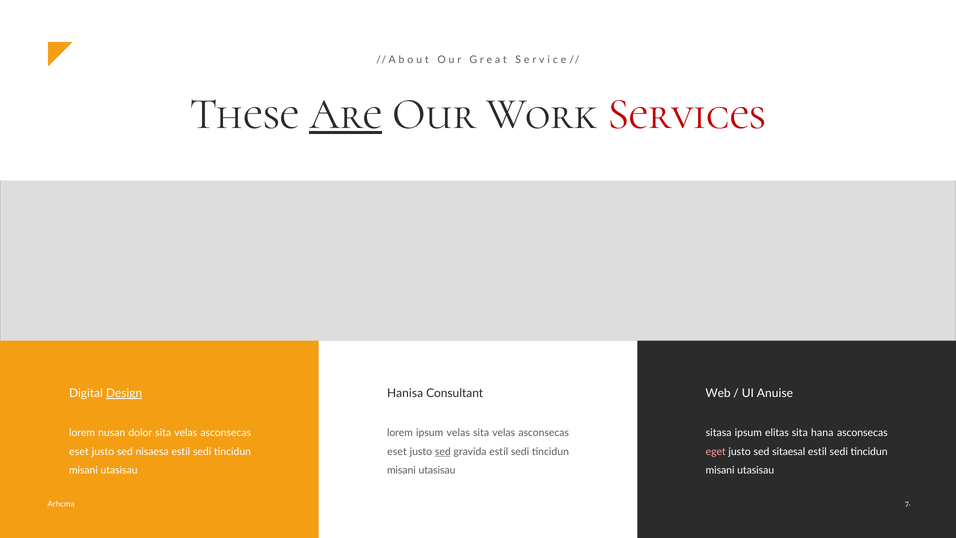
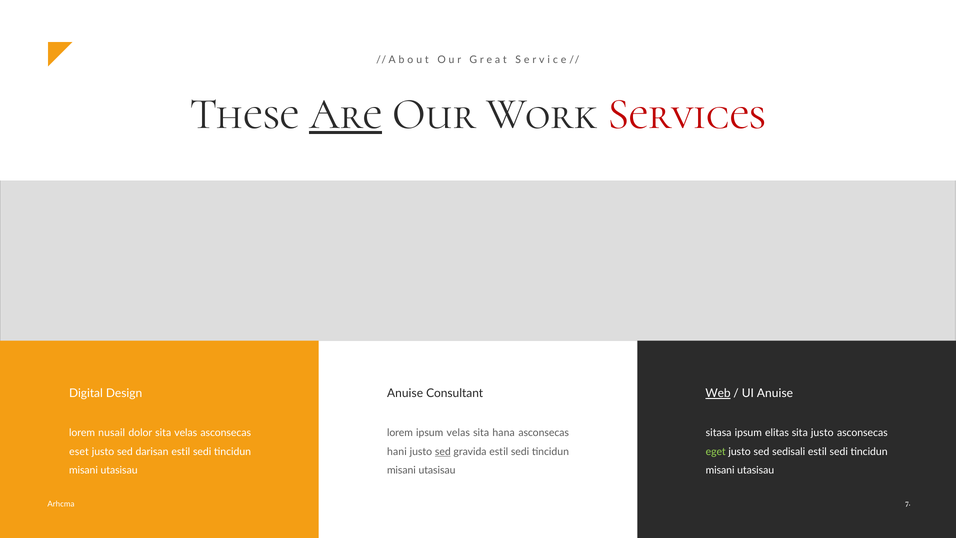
Design underline: present -> none
Hanisa at (405, 393): Hanisa -> Anuise
Web underline: none -> present
nusan: nusan -> nusail
velas at (504, 433): velas -> hana
sita hana: hana -> justo
nisaesa: nisaesa -> darisan
eset at (397, 451): eset -> hani
eget colour: pink -> light green
sitaesal: sitaesal -> sedisali
